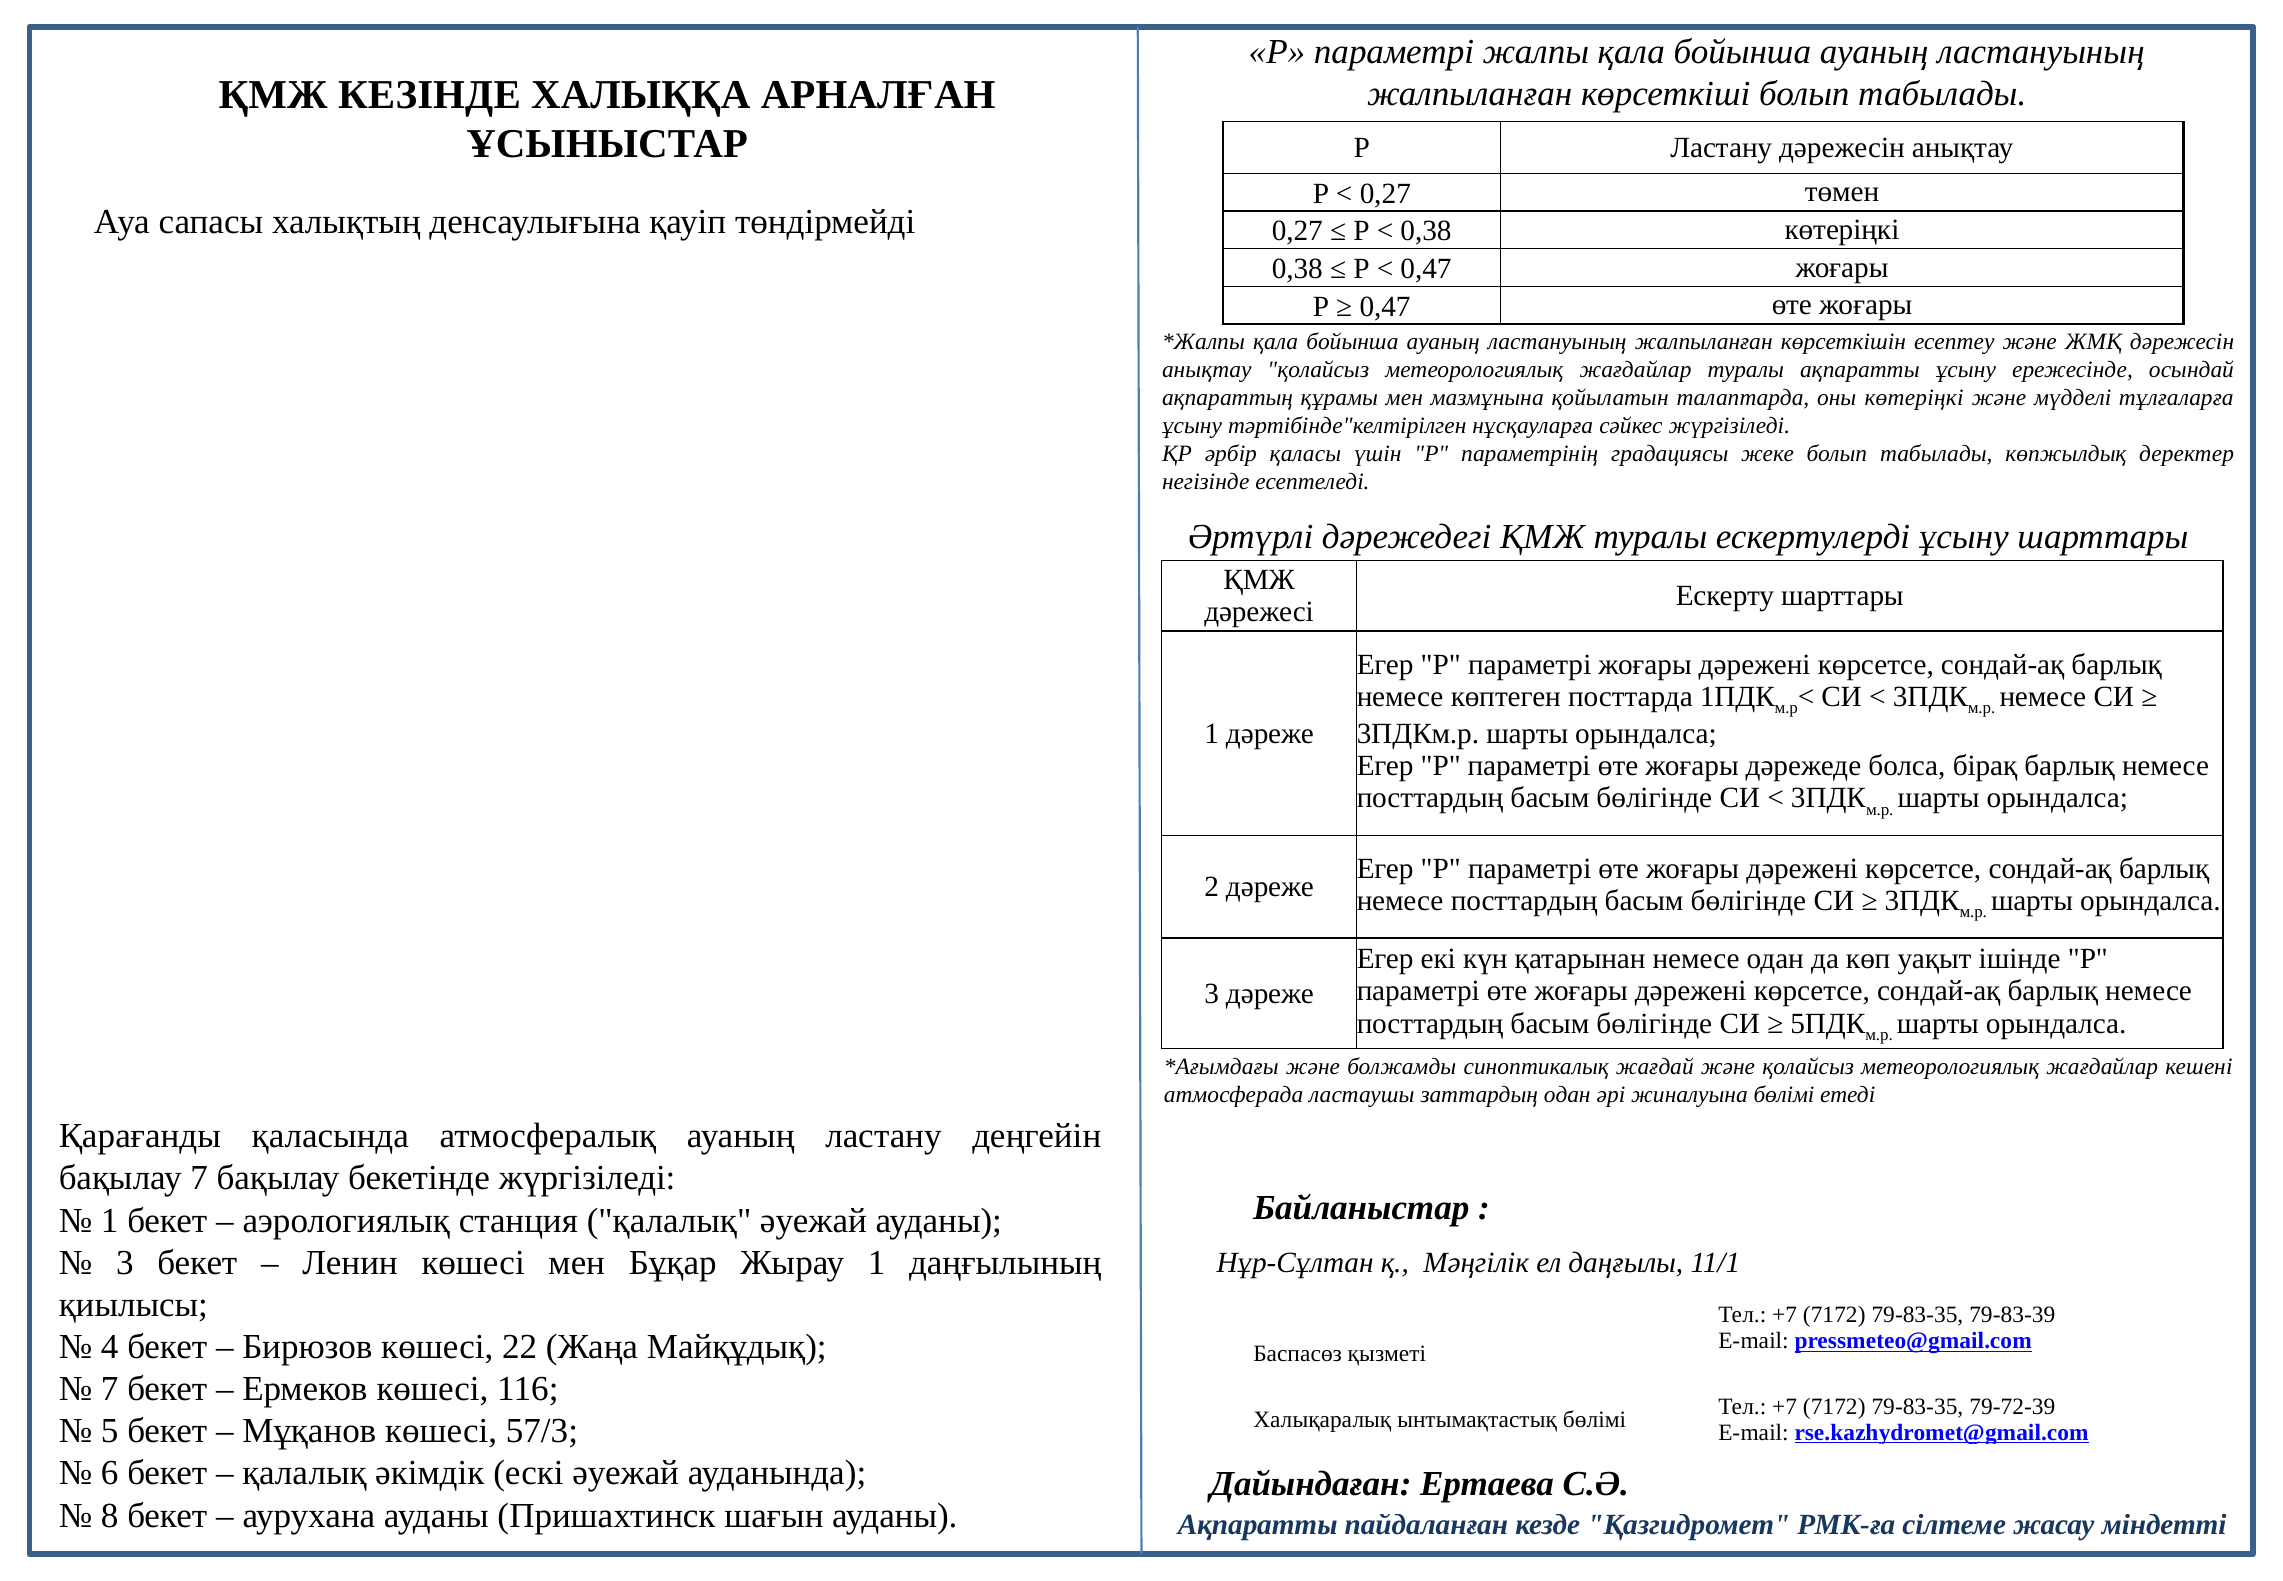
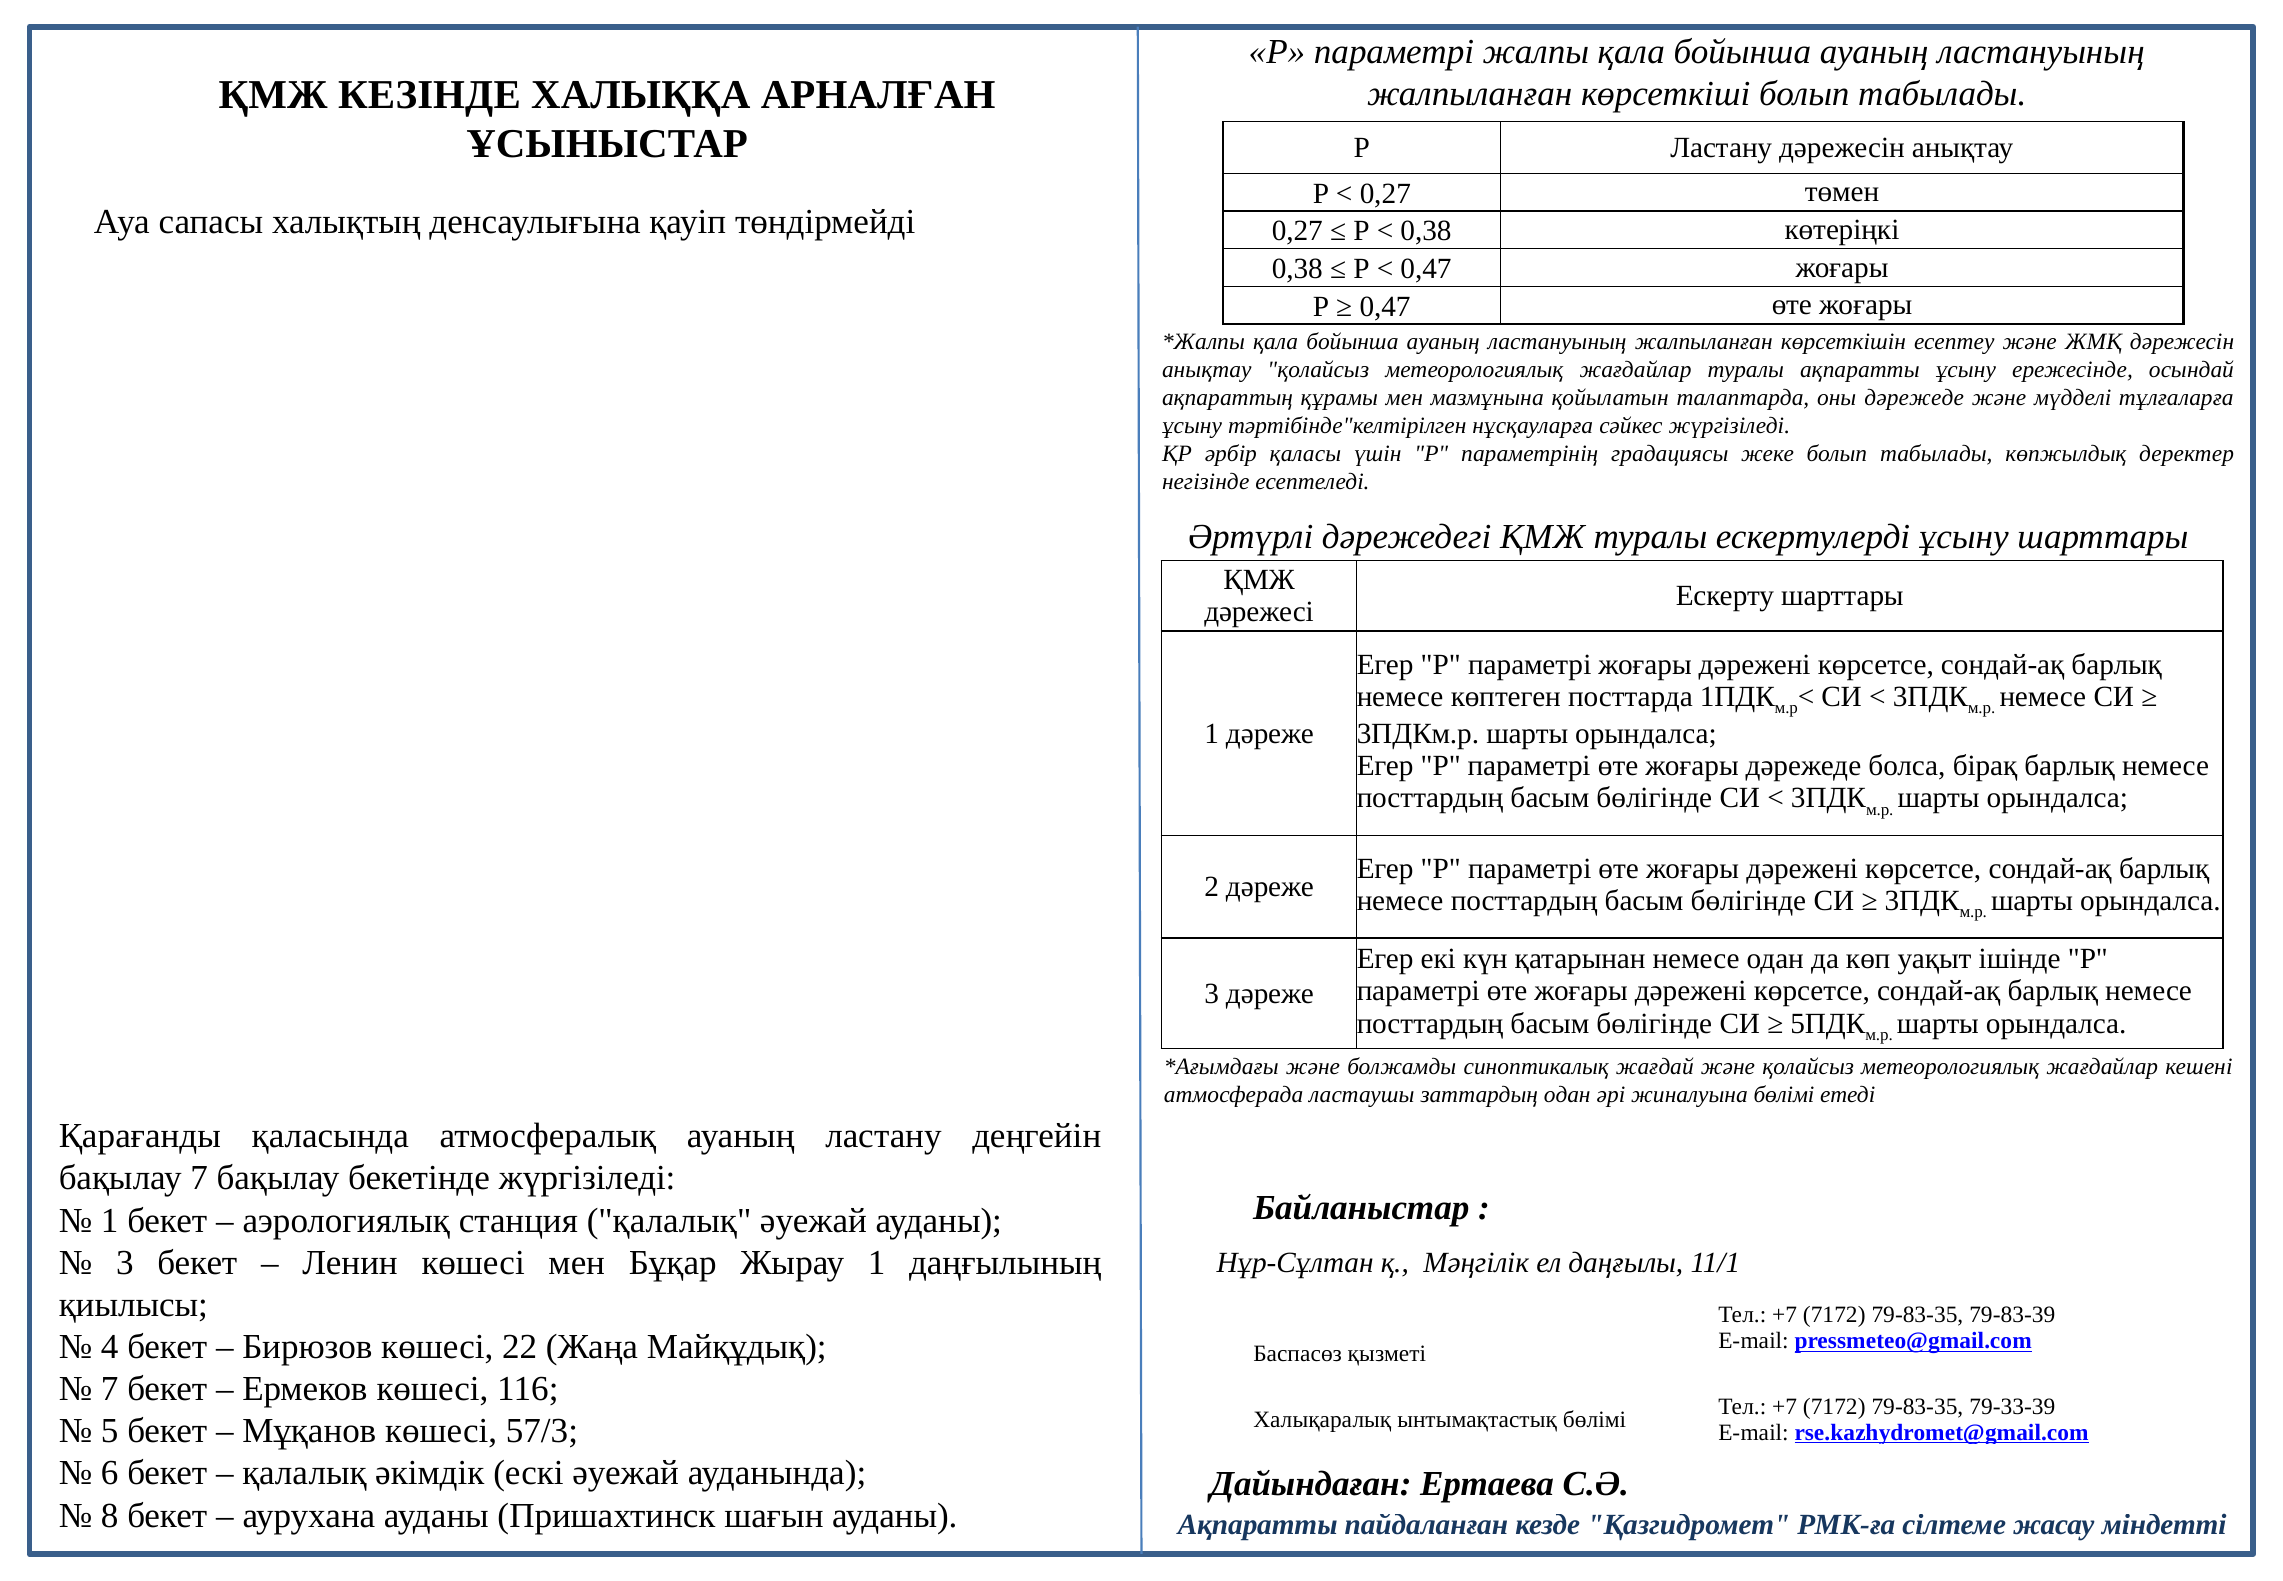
оны көтеріңкі: көтеріңкі -> дәрежеде
79-72-39: 79-72-39 -> 79-33-39
